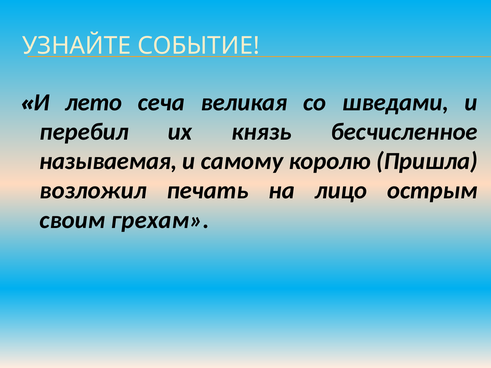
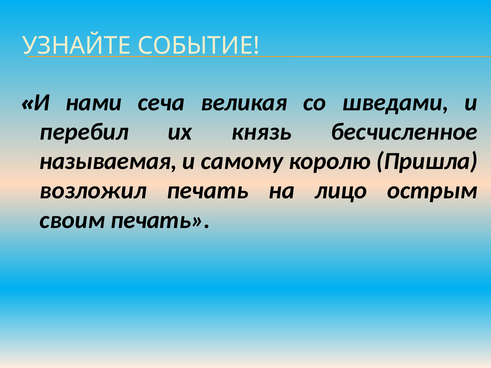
лето: лето -> нами
своим грехам: грехам -> печать
